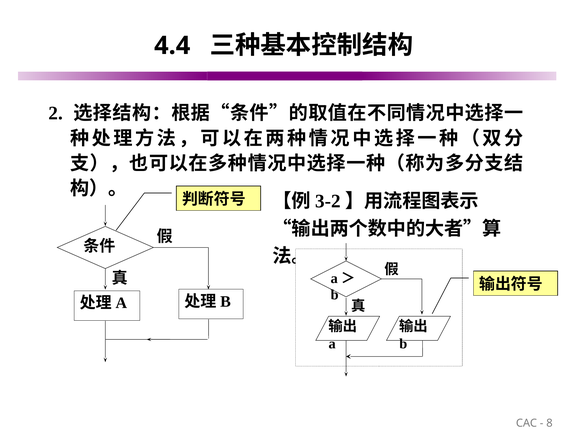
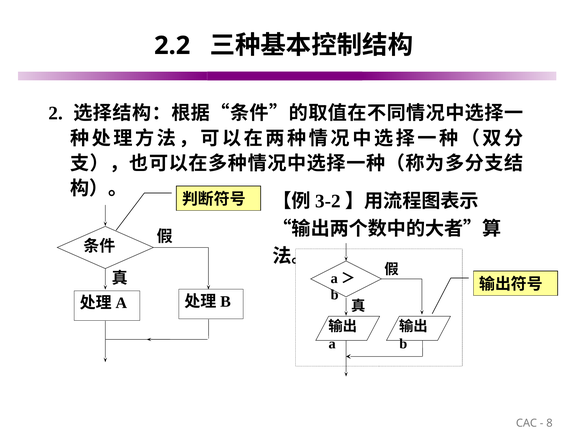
4.4: 4.4 -> 2.2
